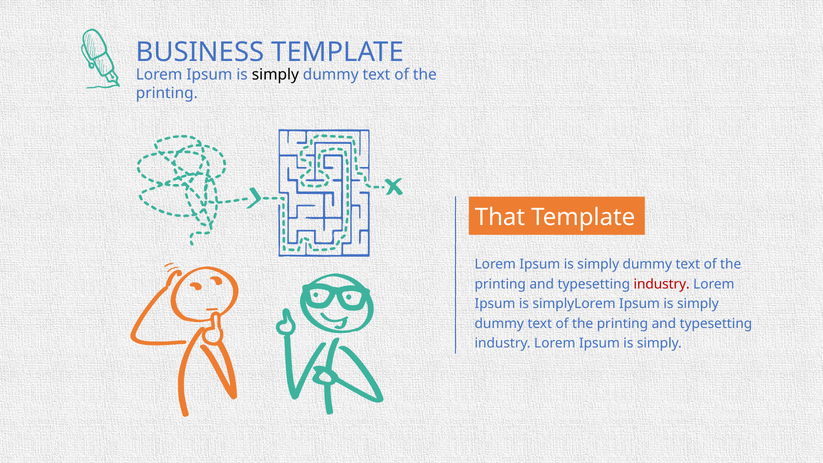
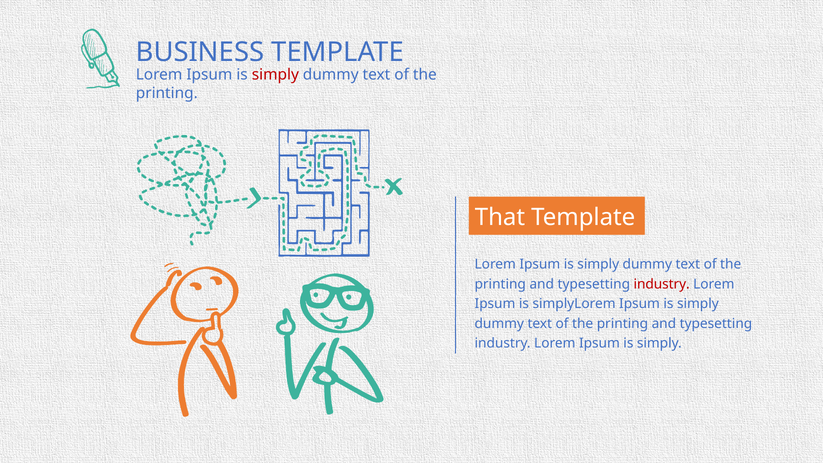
simply at (275, 75) colour: black -> red
